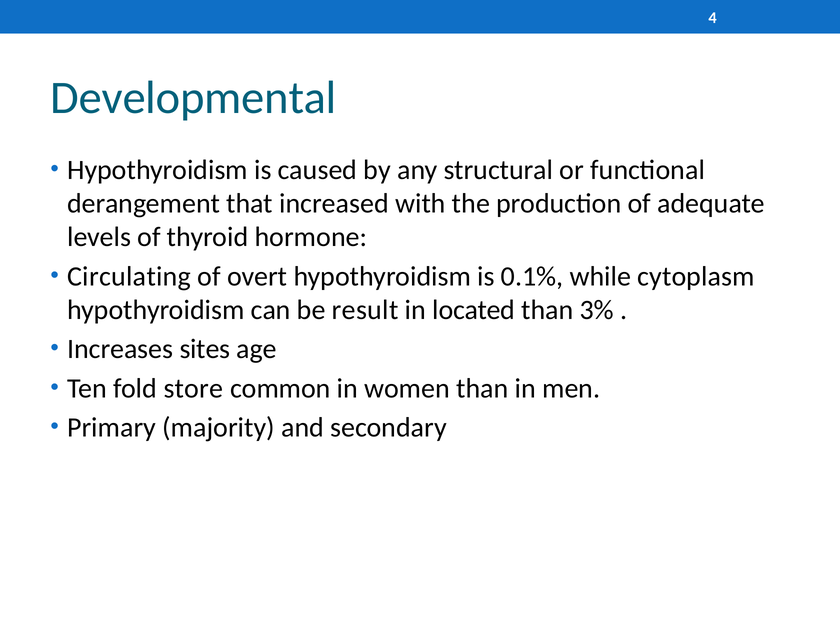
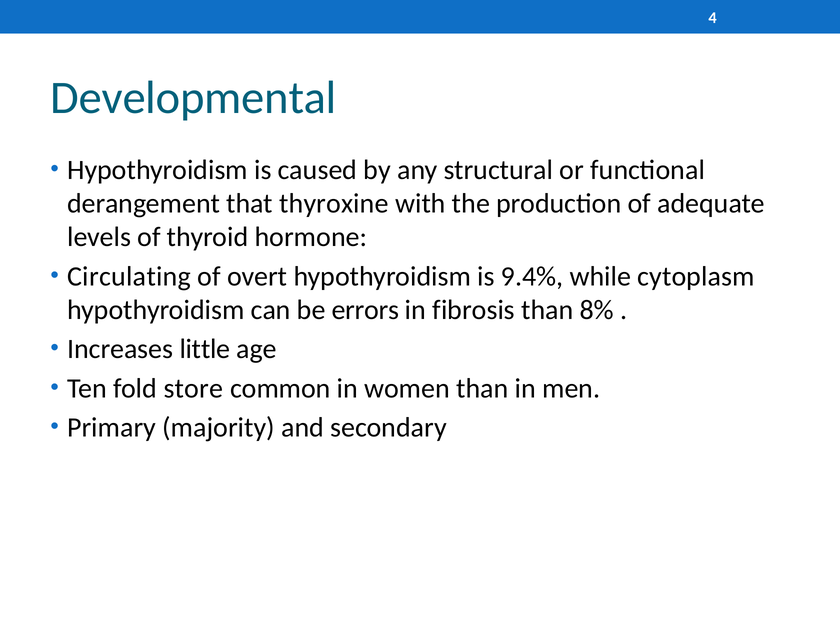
increased: increased -> thyroxine
0.1%: 0.1% -> 9.4%
result: result -> errors
located: located -> fibrosis
3%: 3% -> 8%
sites: sites -> little
